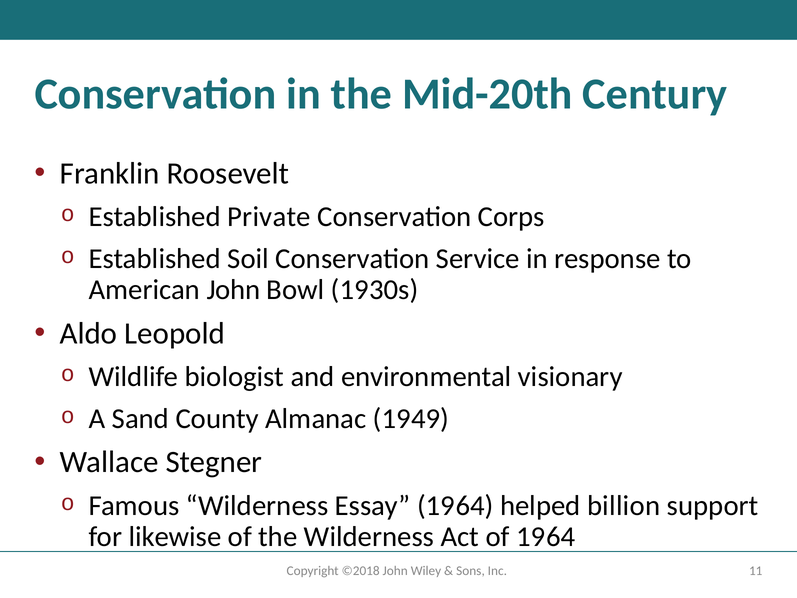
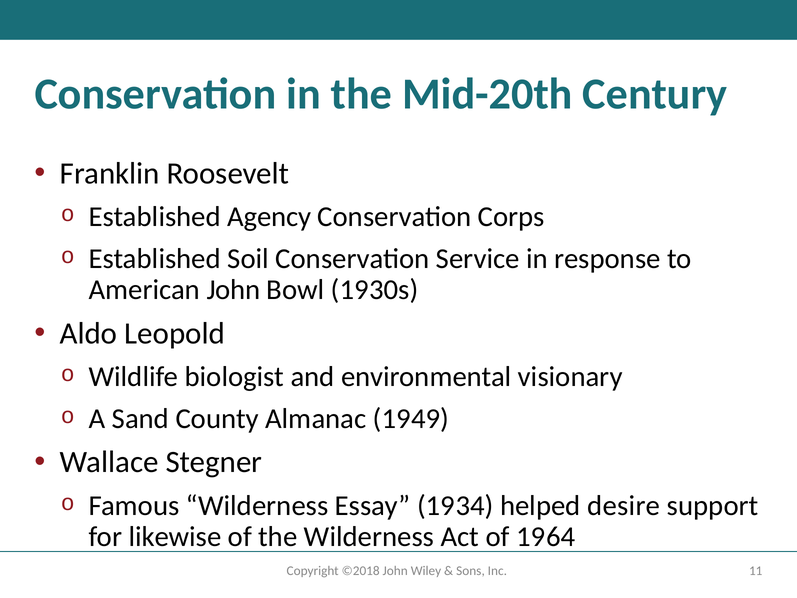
Private: Private -> Agency
Essay 19 64: 64 -> 34
billion: billion -> desire
